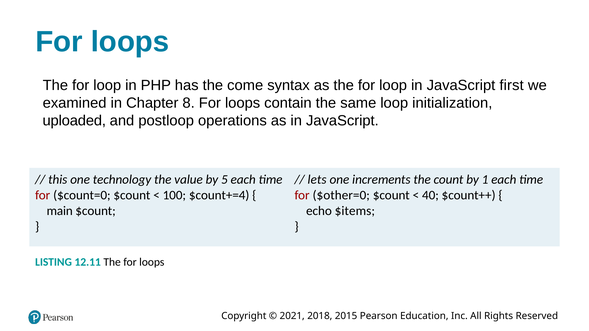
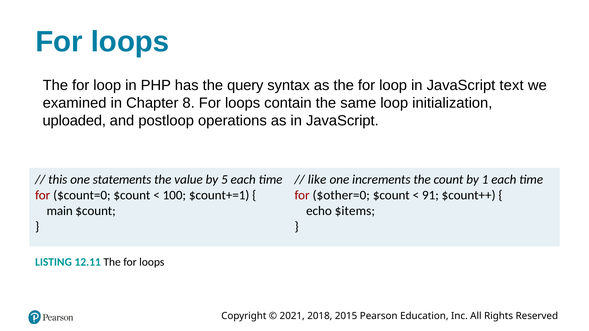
come: come -> query
first: first -> text
technology: technology -> statements
lets: lets -> like
$count+=4: $count+=4 -> $count+=1
40: 40 -> 91
